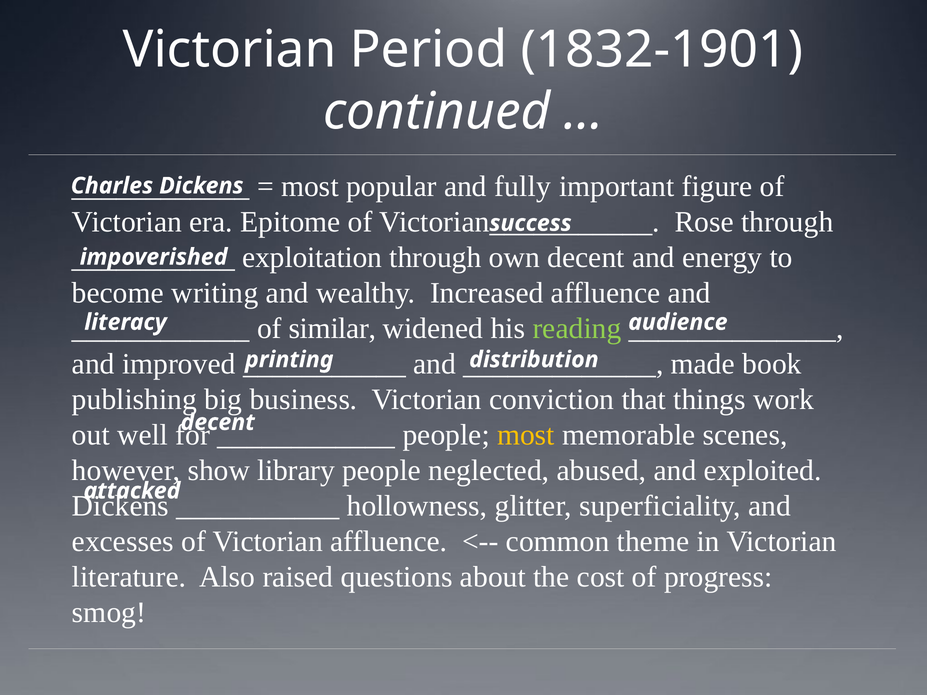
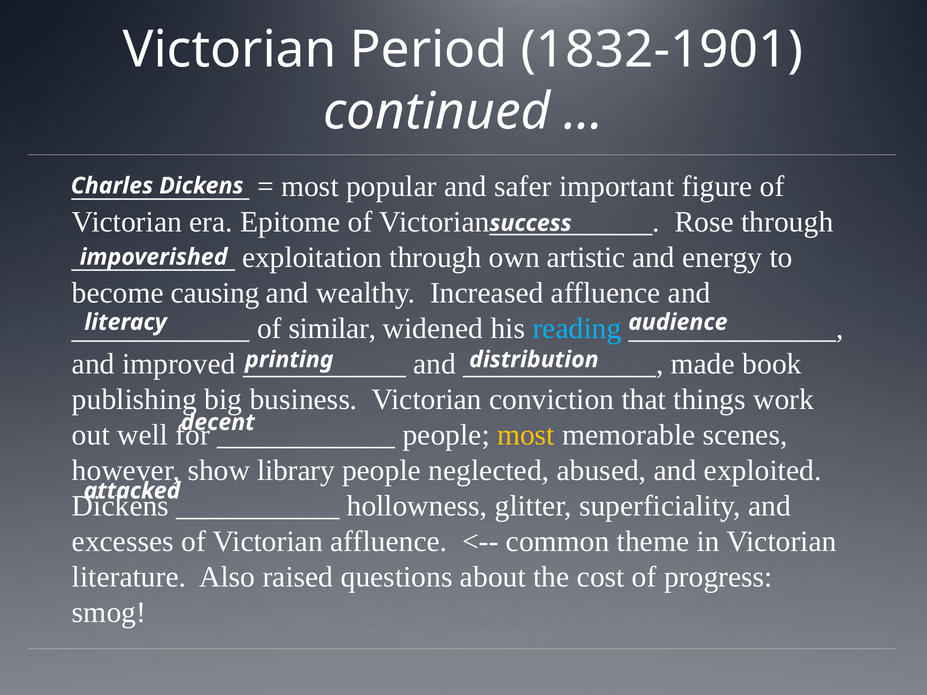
fully: fully -> safer
own decent: decent -> artistic
writing: writing -> causing
reading colour: light green -> light blue
